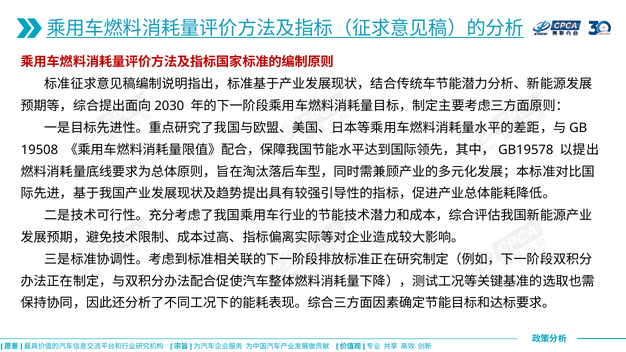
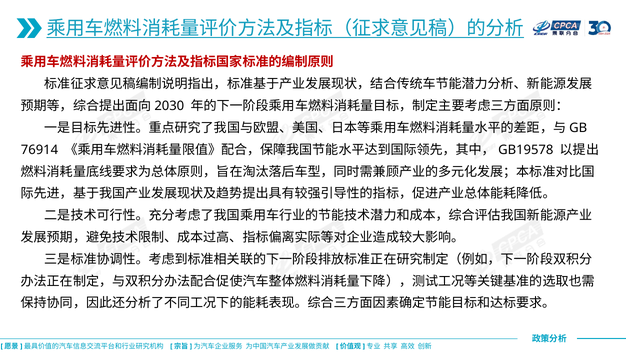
19508: 19508 -> 76914
